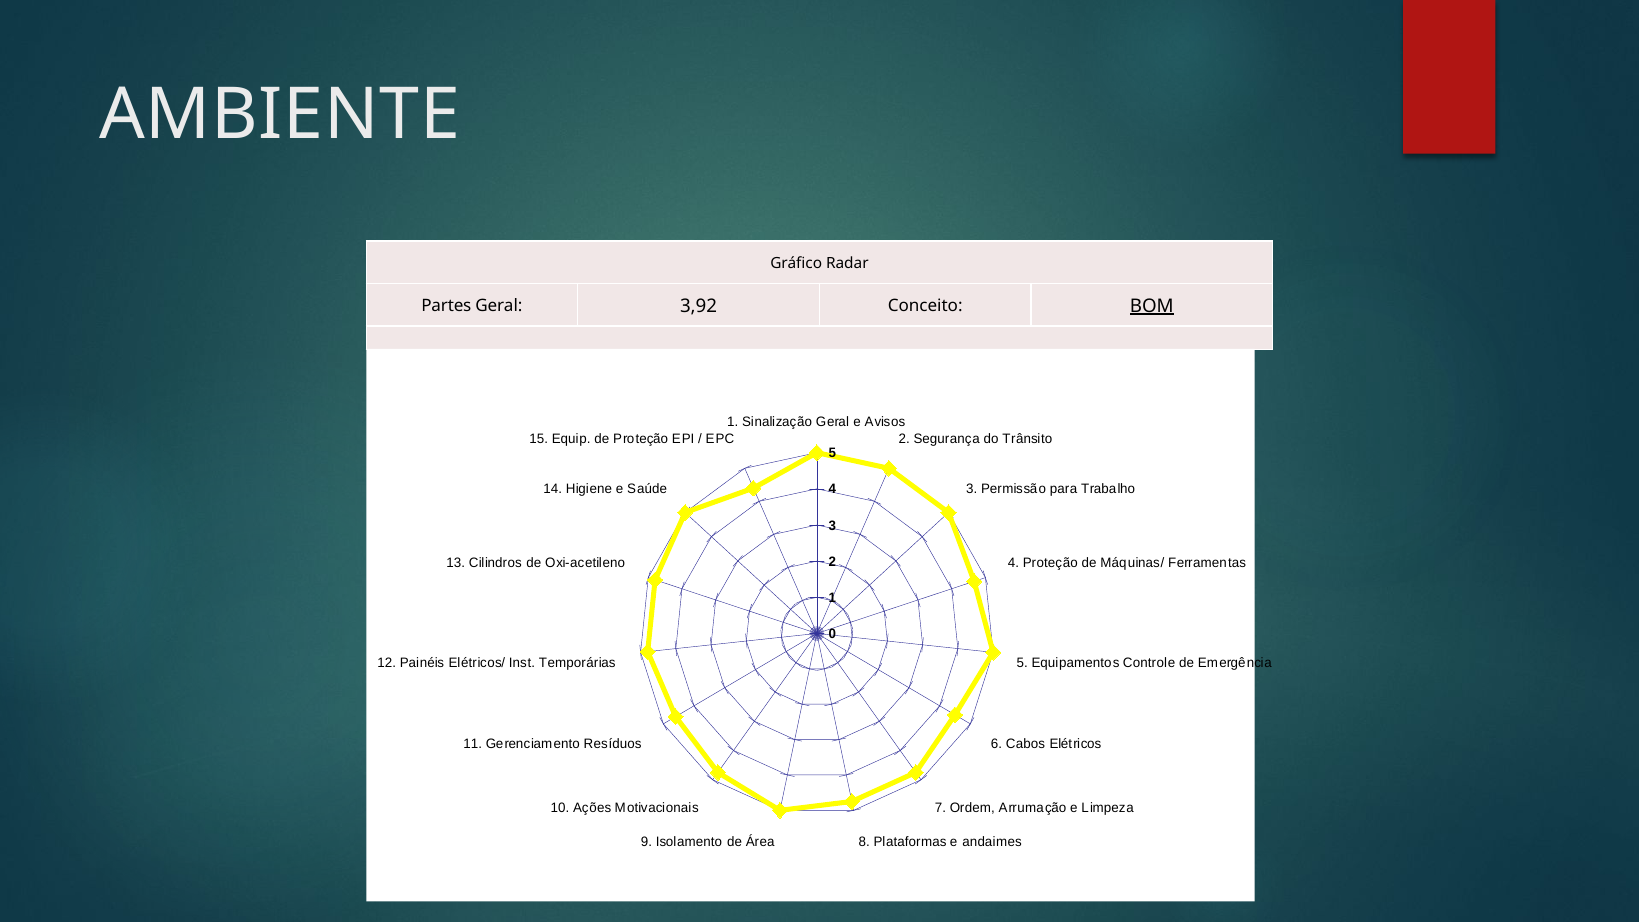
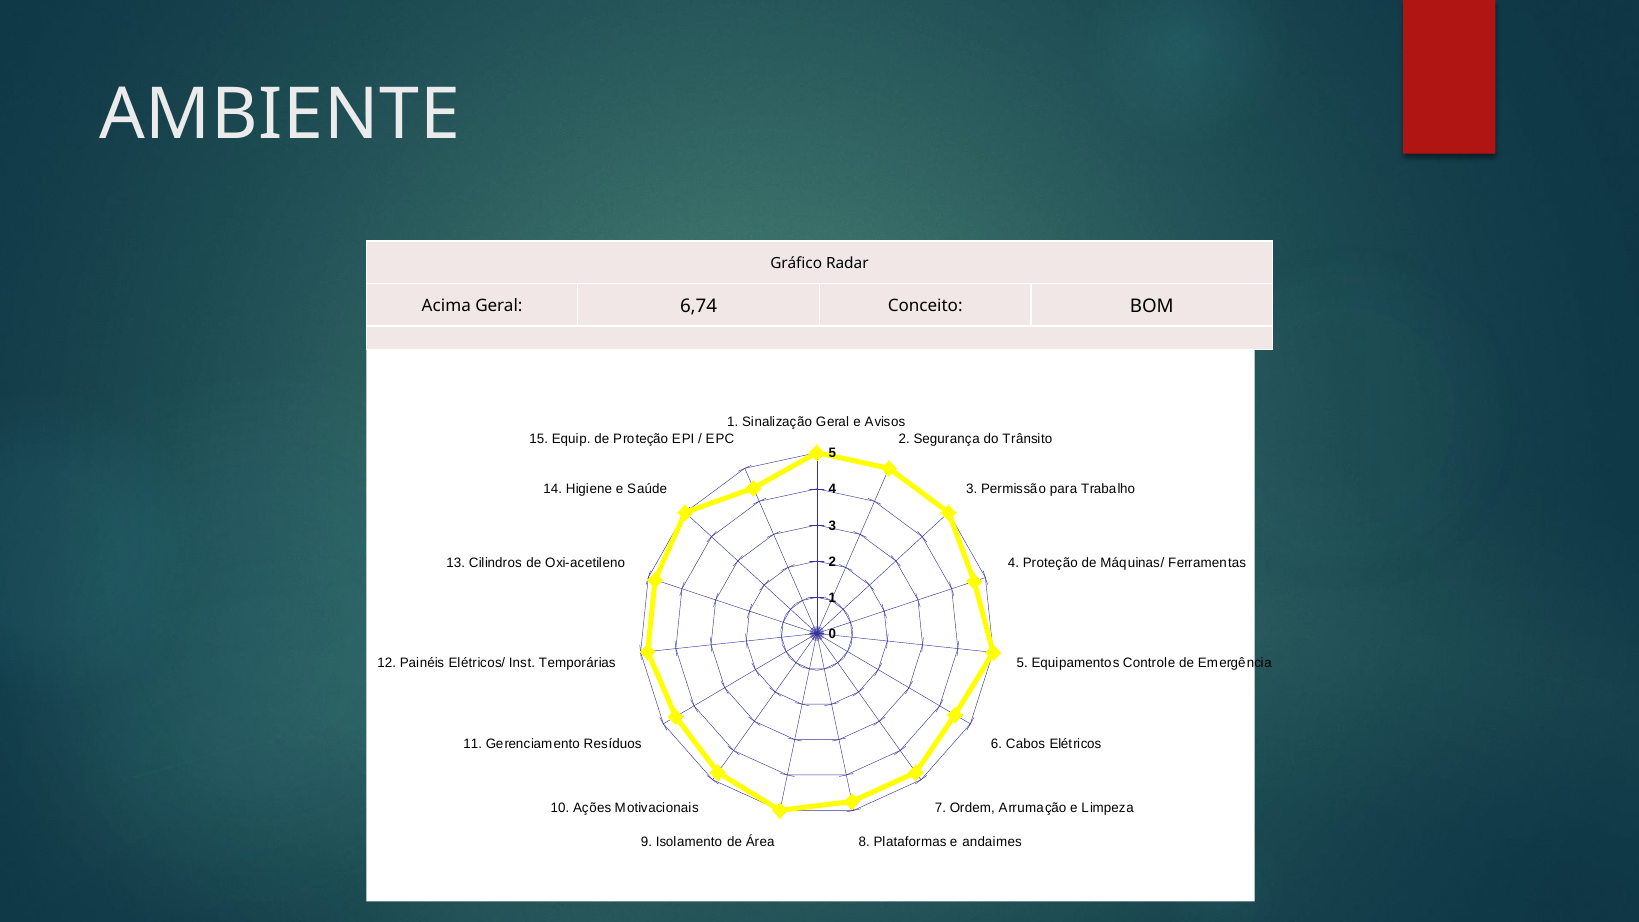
Partes: Partes -> Acima
3,92: 3,92 -> 6,74
BOM underline: present -> none
